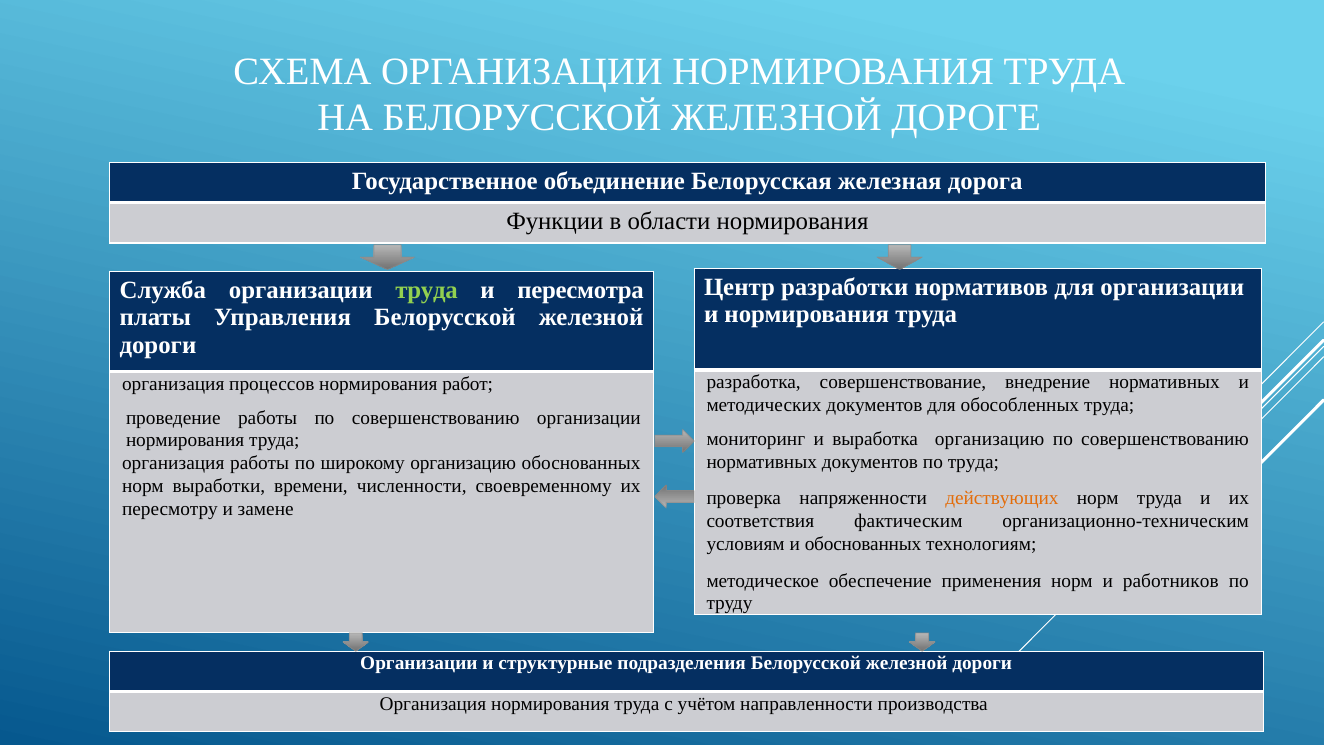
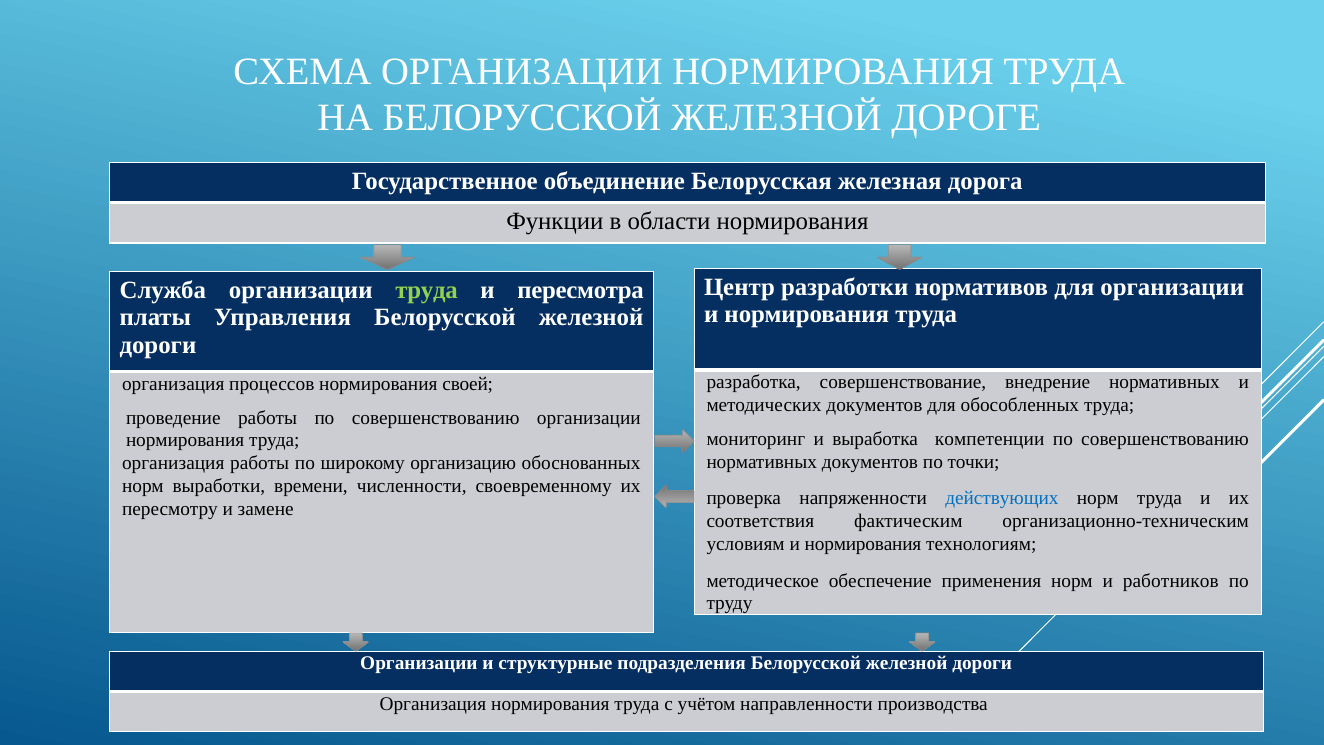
работ: работ -> своей
выработка организацию: организацию -> компетенции
по труда: труда -> точки
действующих colour: orange -> blue
условиям и обоснованных: обоснованных -> нормирования
